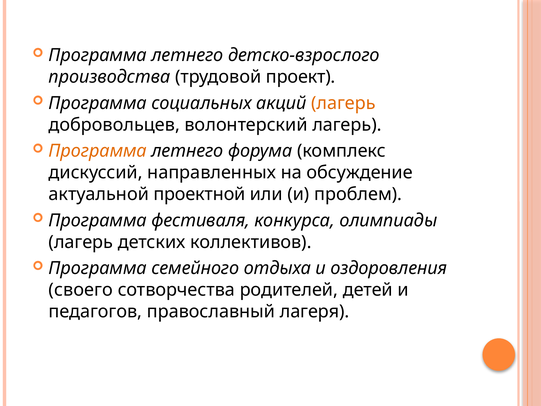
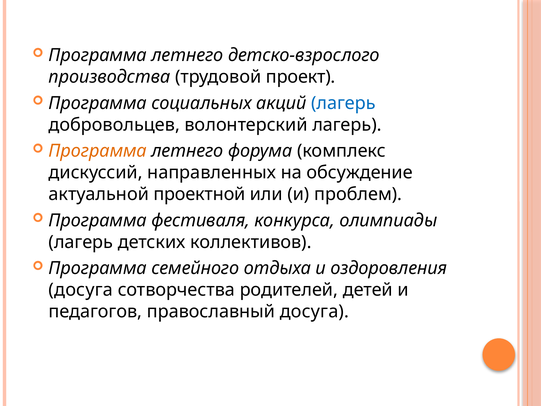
лагерь at (343, 103) colour: orange -> blue
своего at (81, 290): своего -> досуга
православный лагеря: лагеря -> досуга
